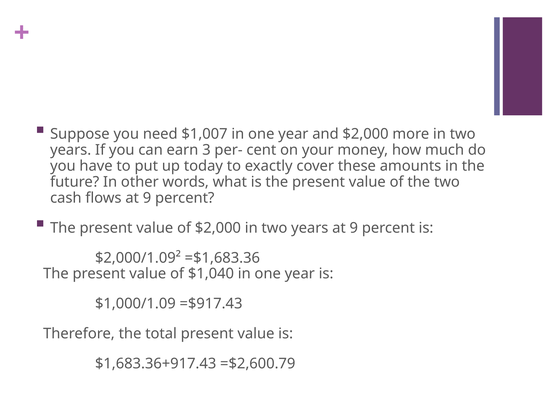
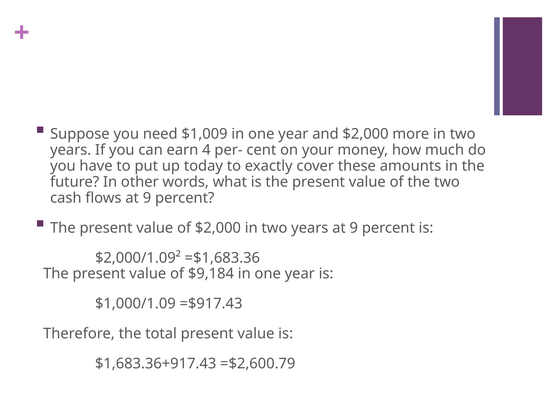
$1,007: $1,007 -> $1,009
3: 3 -> 4
$1,040: $1,040 -> $9,184
